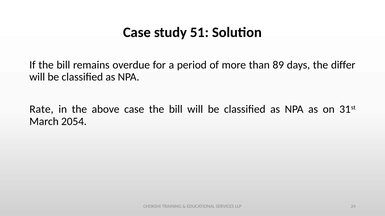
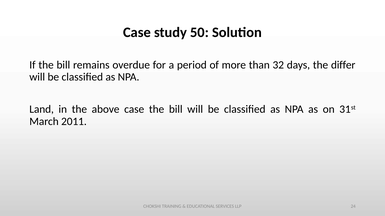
51: 51 -> 50
89: 89 -> 32
Rate: Rate -> Land
2054: 2054 -> 2011
